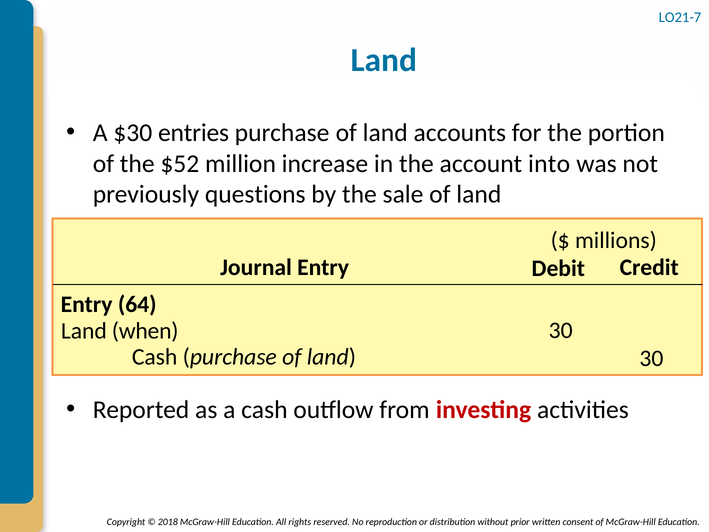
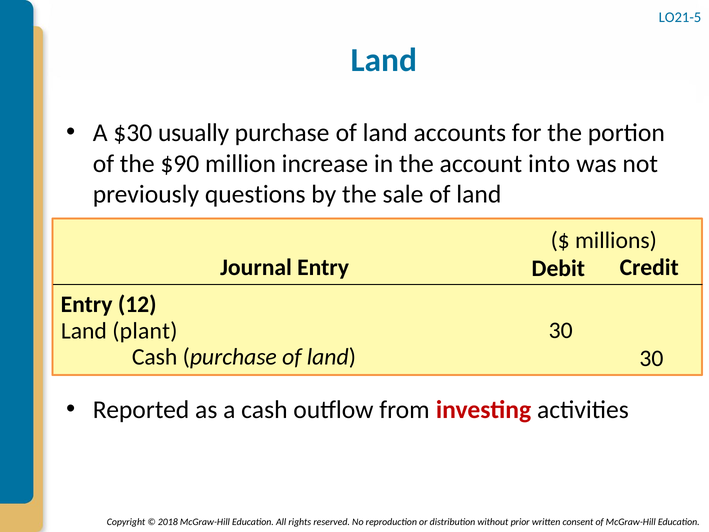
LO21-7: LO21-7 -> LO21-5
entries: entries -> usually
$52: $52 -> $90
64: 64 -> 12
when: when -> plant
